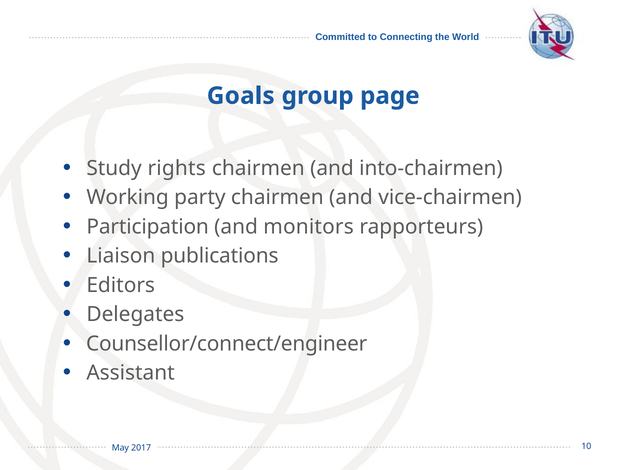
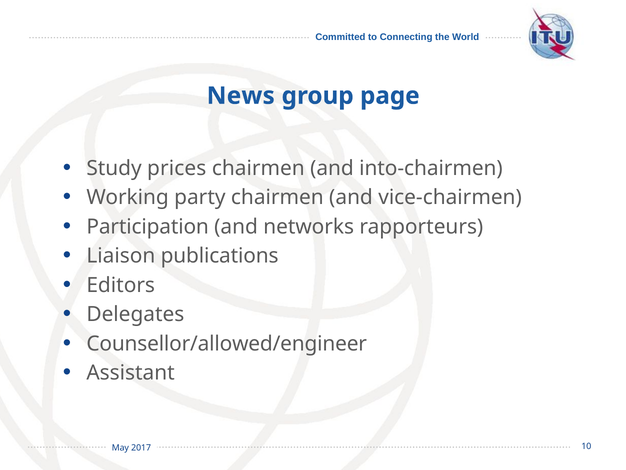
Goals: Goals -> News
rights: rights -> prices
monitors: monitors -> networks
Counsellor/connect/engineer: Counsellor/connect/engineer -> Counsellor/allowed/engineer
